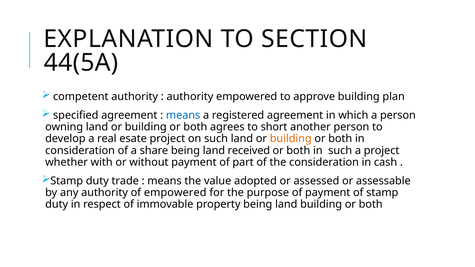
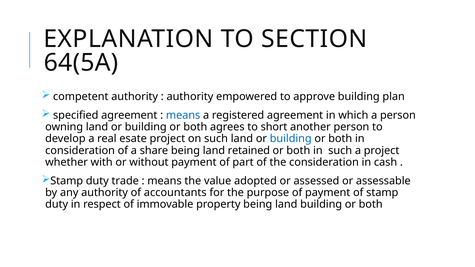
44(5A: 44(5A -> 64(5A
building at (291, 139) colour: orange -> blue
received: received -> retained
of empowered: empowered -> accountants
